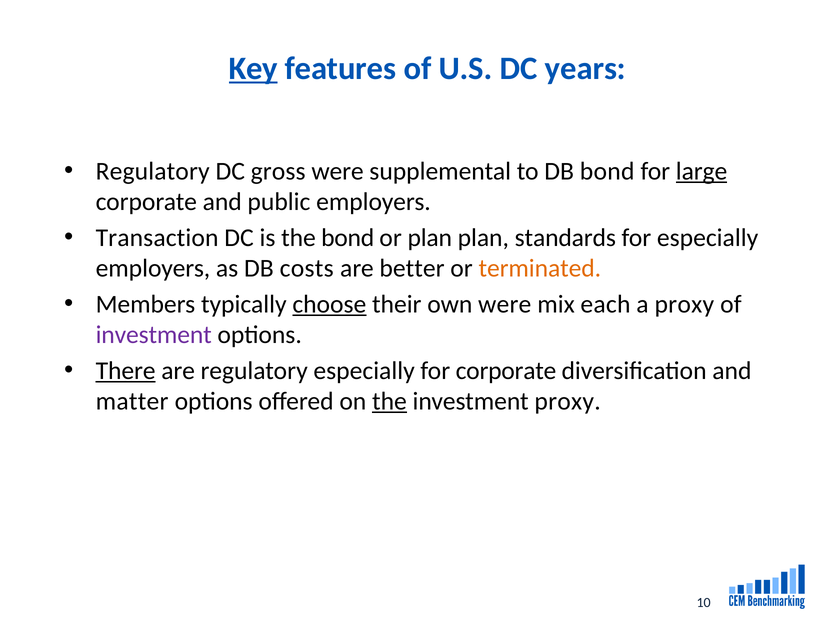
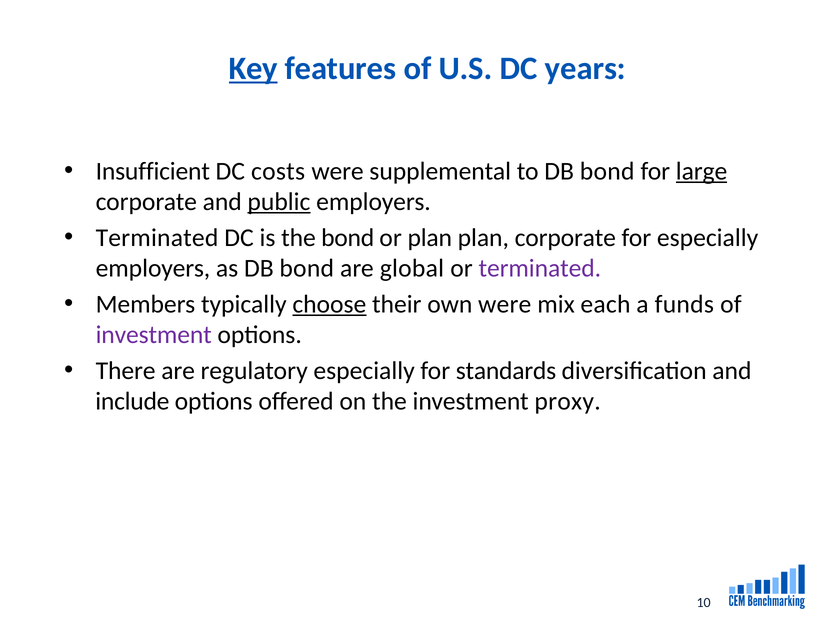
Regulatory at (153, 171): Regulatory -> Insufficient
gross: gross -> costs
public underline: none -> present
Transaction at (157, 238): Transaction -> Terminated
plan standards: standards -> corporate
as DB costs: costs -> bond
better: better -> global
terminated at (540, 268) colour: orange -> purple
a proxy: proxy -> funds
There underline: present -> none
for corporate: corporate -> standards
matter: matter -> include
the at (389, 402) underline: present -> none
